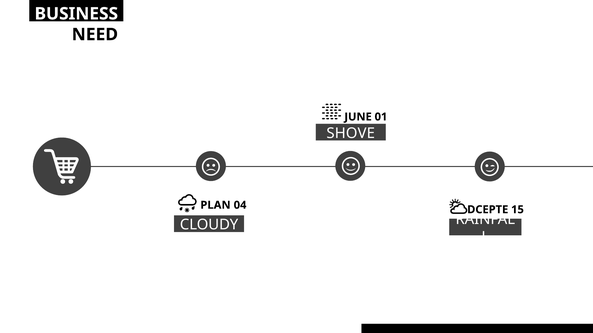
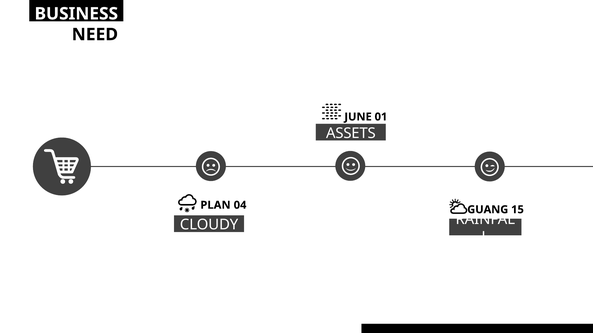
SHOVE: SHOVE -> ASSETS
DCEPTE: DCEPTE -> GUANG
